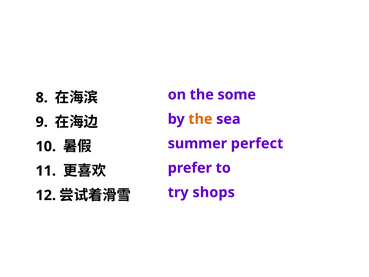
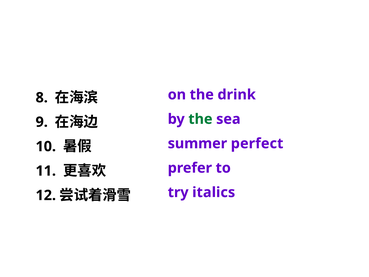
some: some -> drink
the at (200, 119) colour: orange -> green
shops: shops -> italics
